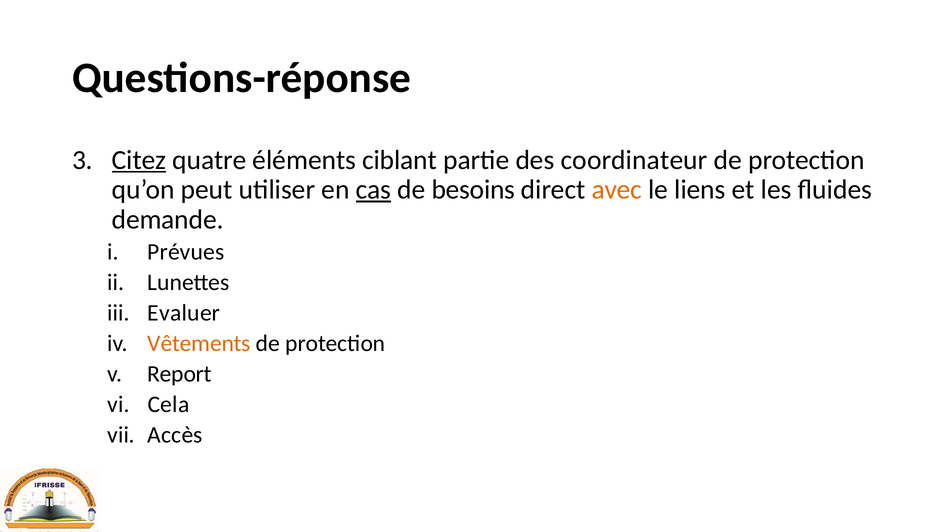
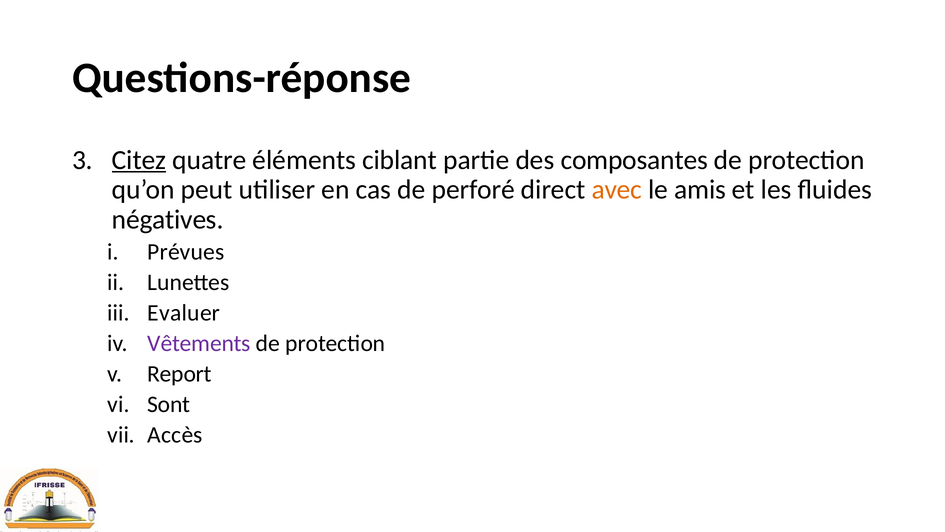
coordinateur: coordinateur -> composantes
cas underline: present -> none
besoins: besoins -> perforé
liens: liens -> amis
demande: demande -> négatives
Vêtements colour: orange -> purple
Cela: Cela -> Sont
